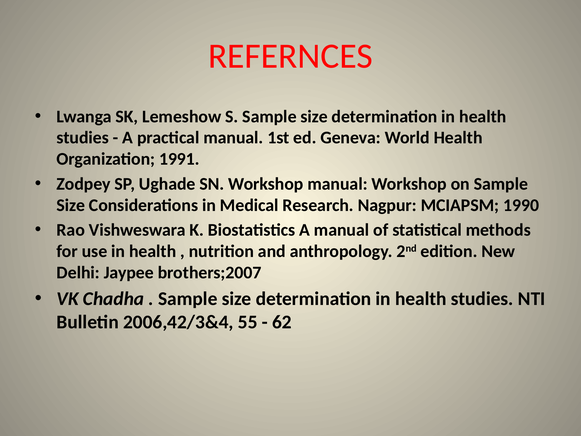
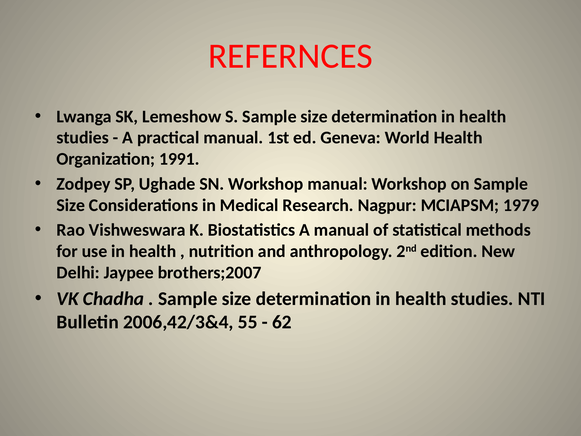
1990: 1990 -> 1979
